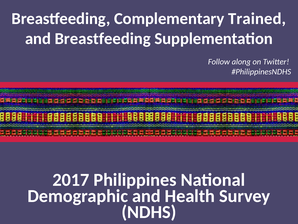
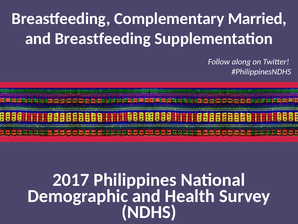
Trained: Trained -> Married
